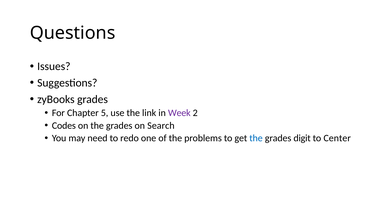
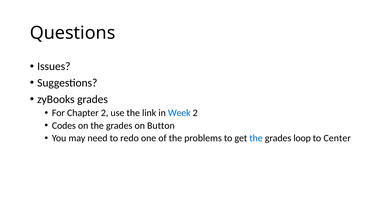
Chapter 5: 5 -> 2
Week colour: purple -> blue
Search: Search -> Button
digit: digit -> loop
